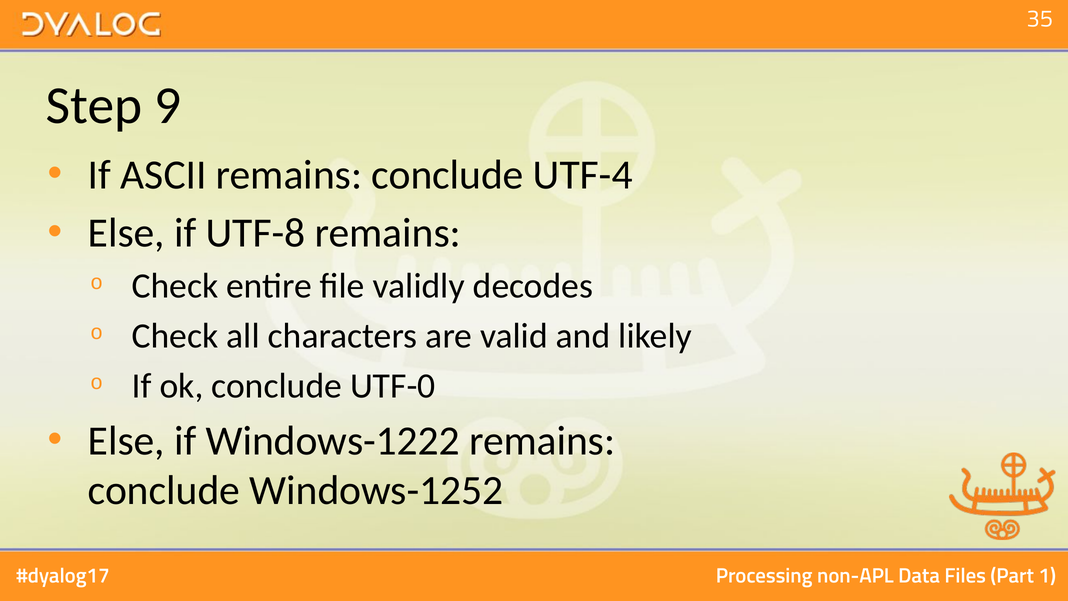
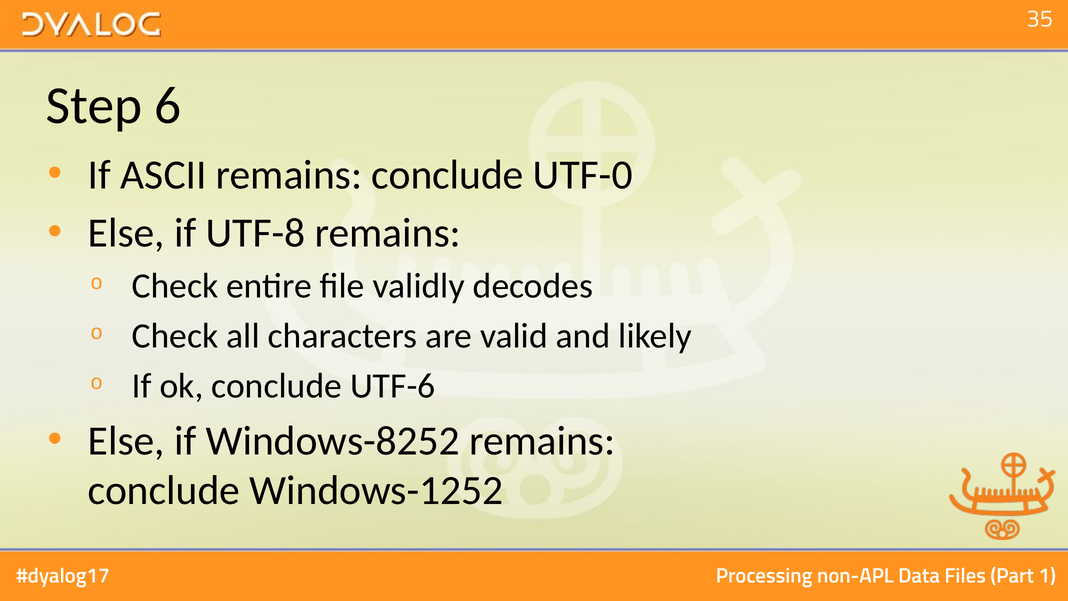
9: 9 -> 6
UTF-4: UTF-4 -> UTF-0
UTF-0: UTF-0 -> UTF-6
Windows-1222: Windows-1222 -> Windows-8252
